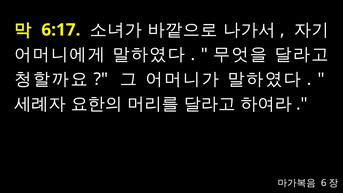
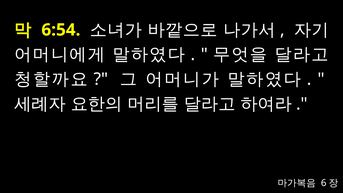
6:17: 6:17 -> 6:54
